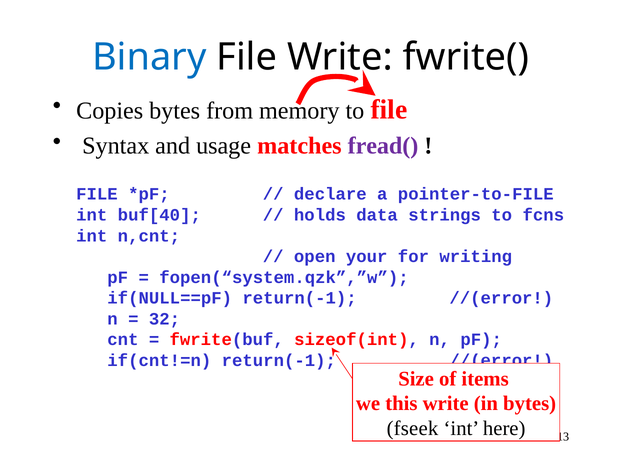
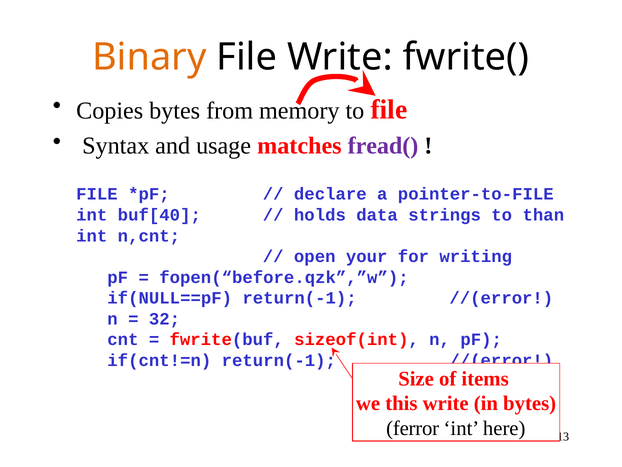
Binary colour: blue -> orange
fcns: fcns -> than
fopen(“system.qzk”,”w: fopen(“system.qzk”,”w -> fopen(“before.qzk”,”w
fseek: fseek -> ferror
